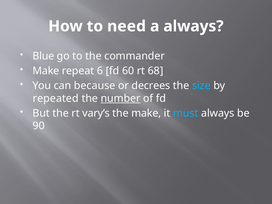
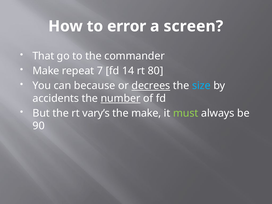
need: need -> error
a always: always -> screen
Blue: Blue -> That
6: 6 -> 7
60: 60 -> 14
68: 68 -> 80
decrees underline: none -> present
repeated: repeated -> accidents
must colour: light blue -> light green
